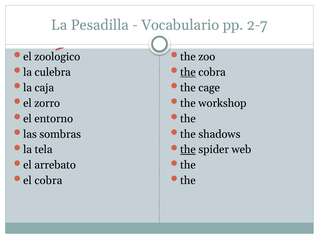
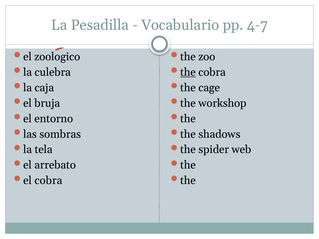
2-7: 2-7 -> 4-7
zorro: zorro -> bruja
the at (188, 150) underline: present -> none
